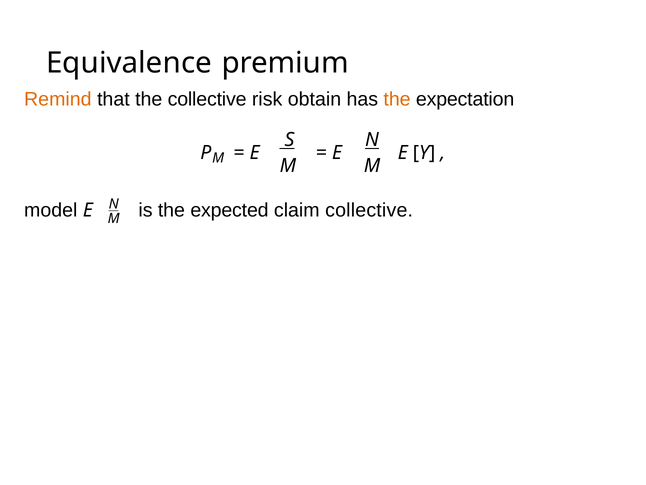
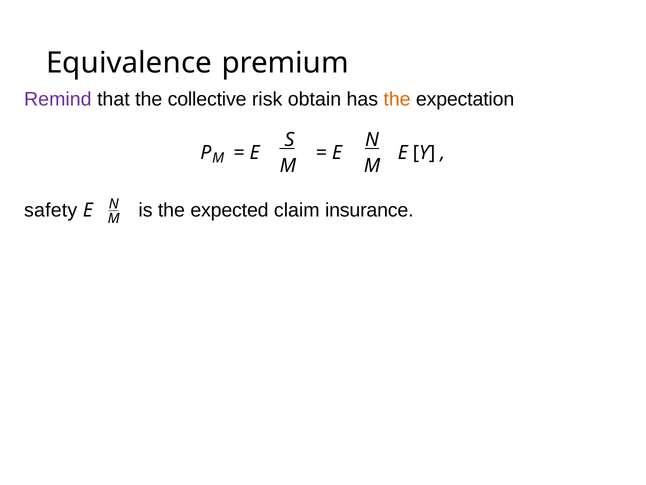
Remind colour: orange -> purple
model: model -> safety
claim collective: collective -> insurance
